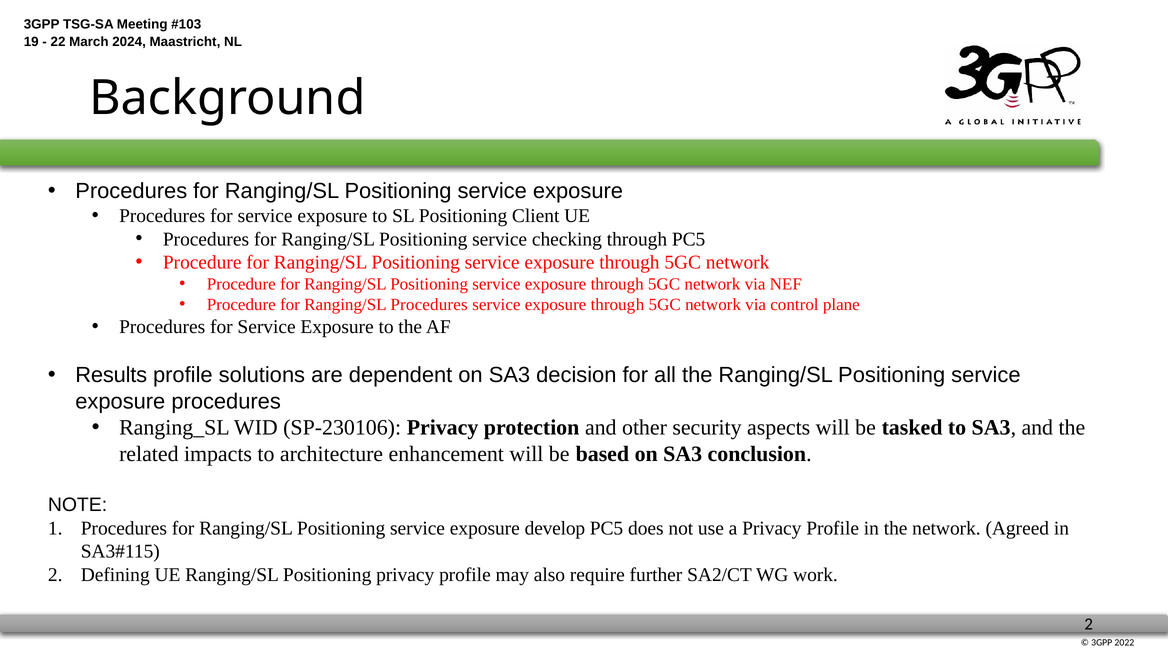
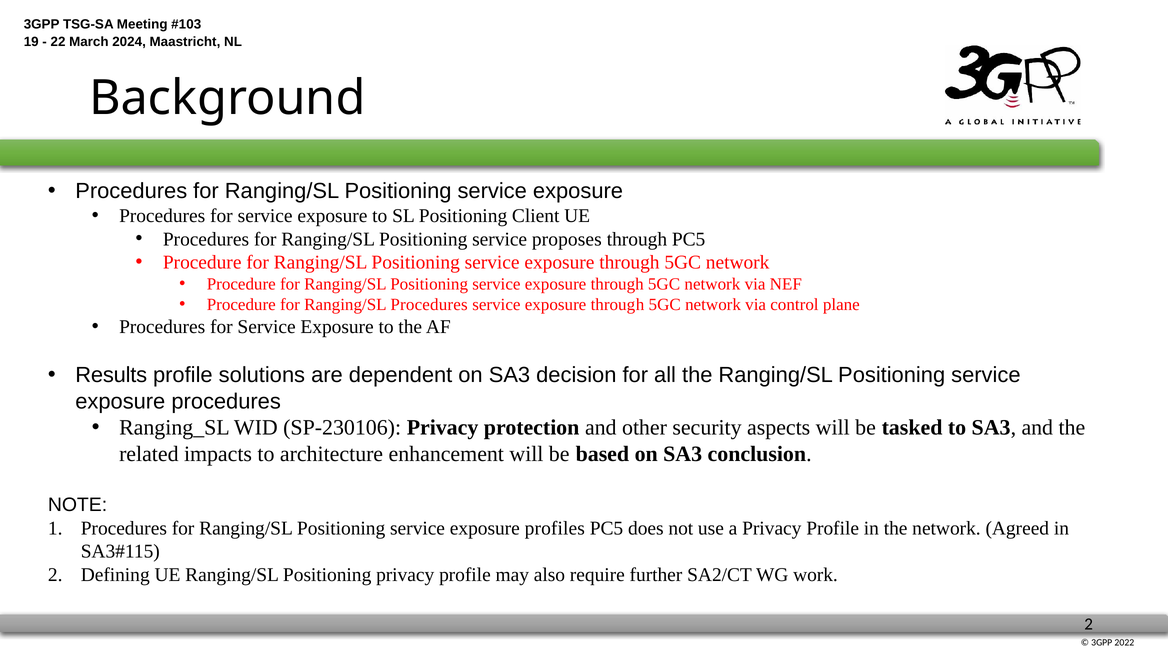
checking: checking -> proposes
develop: develop -> profiles
